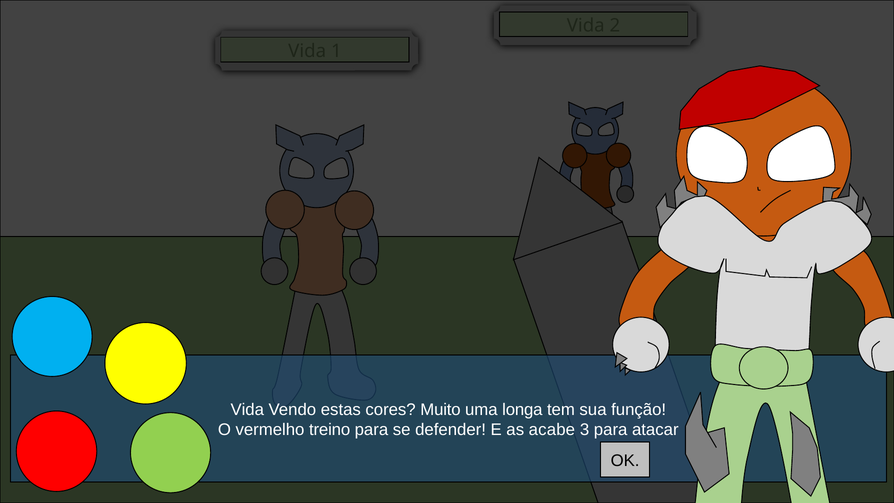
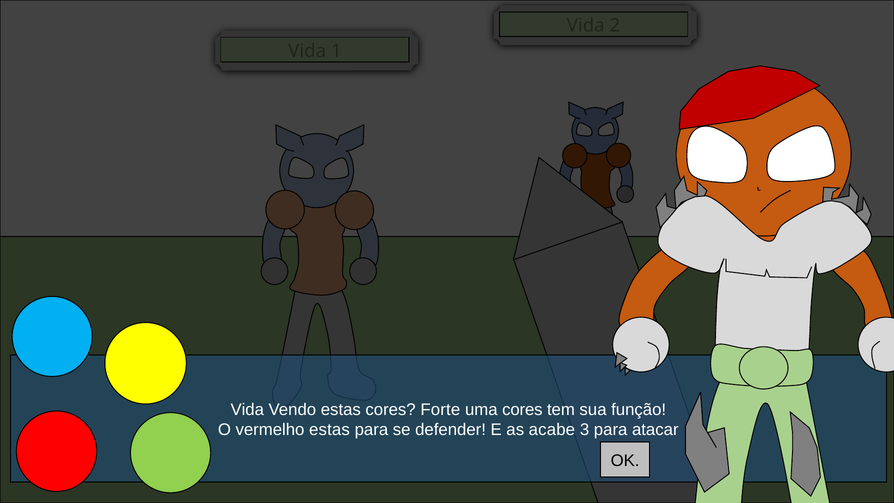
Muito: Muito -> Forte
uma longa: longa -> cores
vermelho treino: treino -> estas
